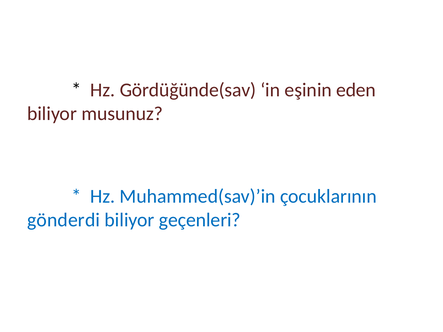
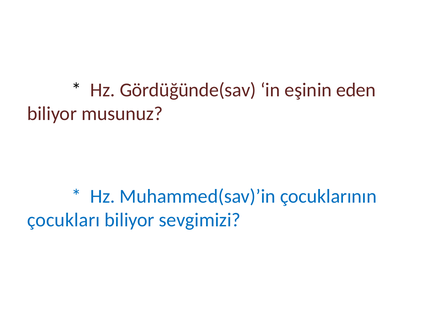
gönderdi: gönderdi -> çocukları
geçenleri: geçenleri -> sevgimizi
